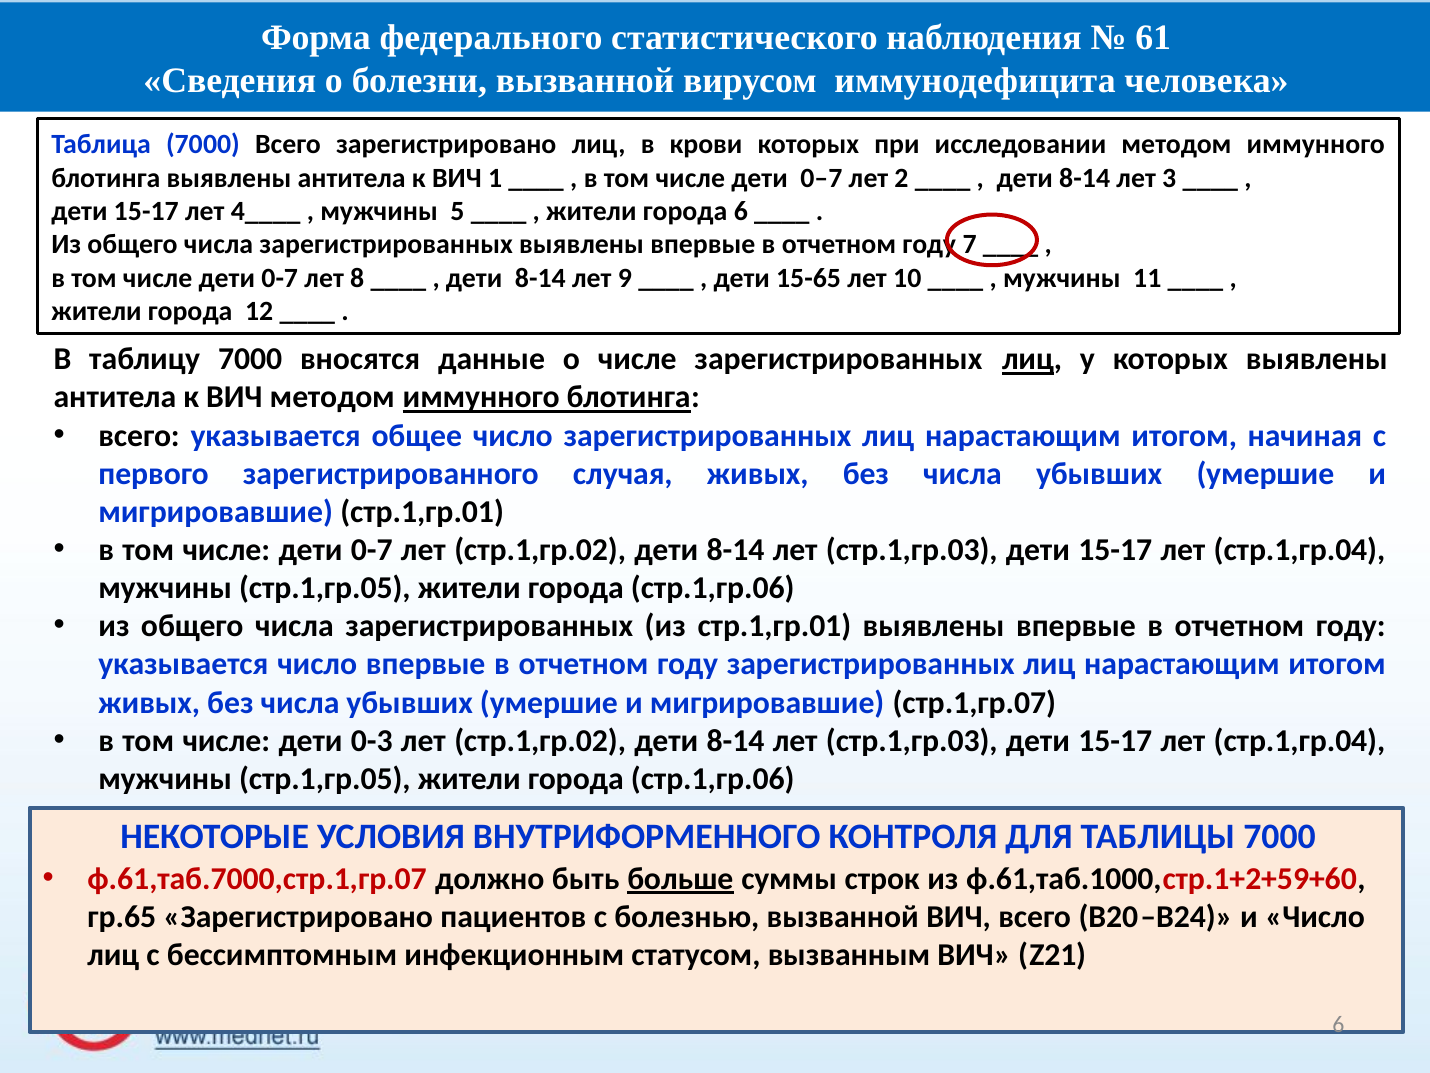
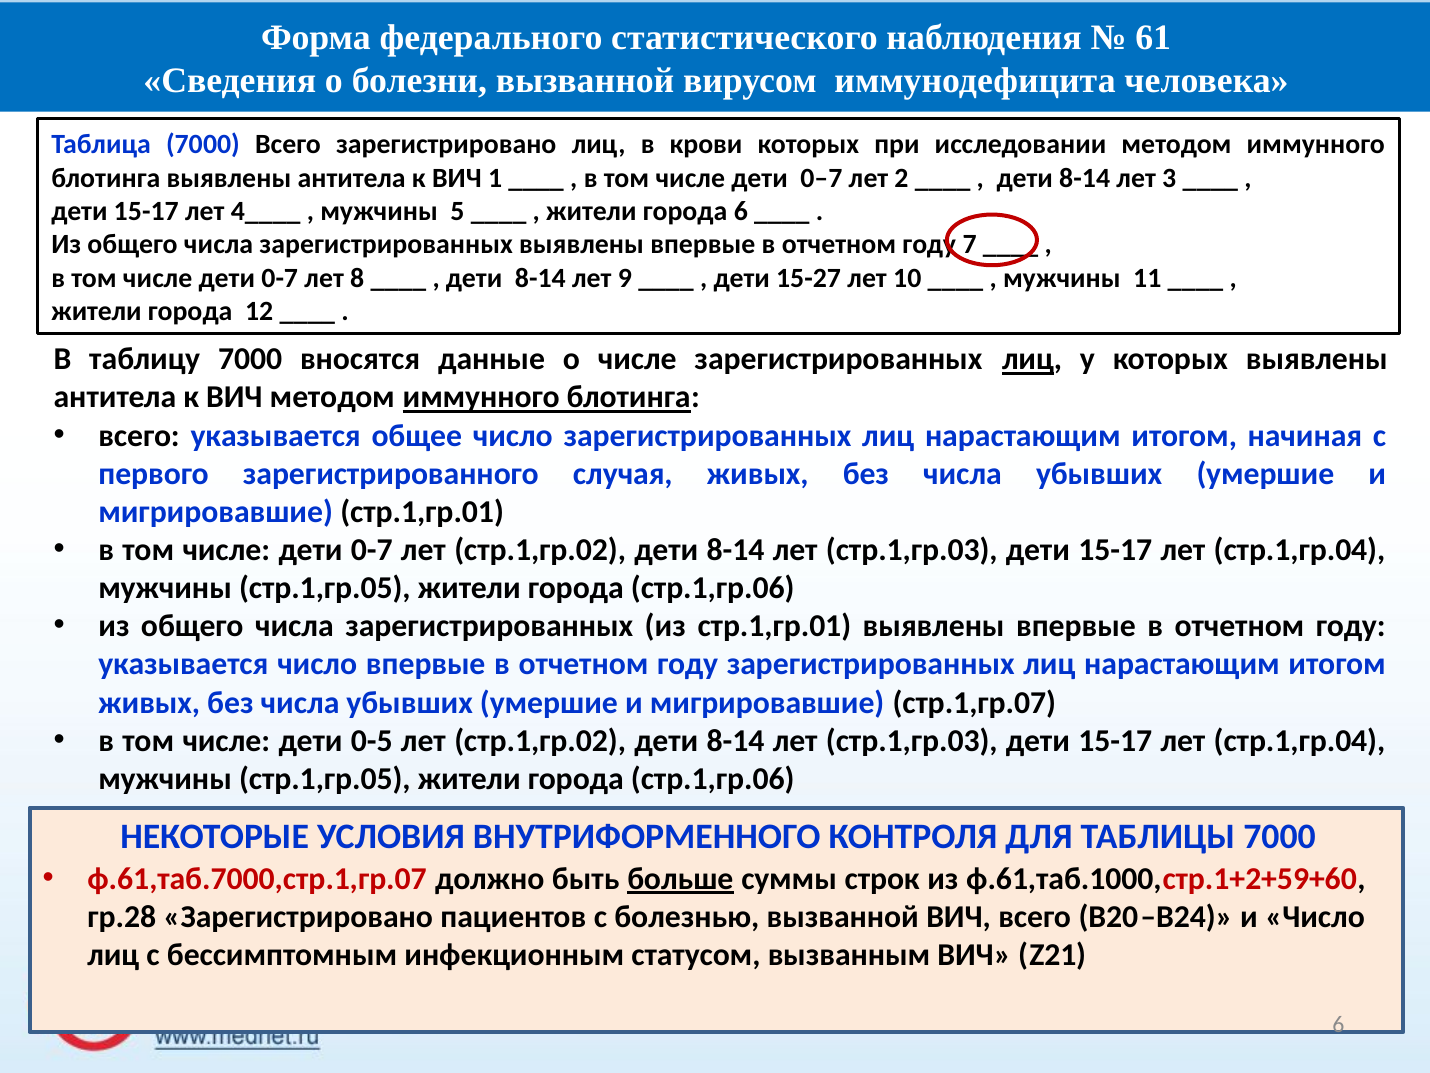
15-65: 15-65 -> 15-27
0-3: 0-3 -> 0-5
гр.65: гр.65 -> гр.28
